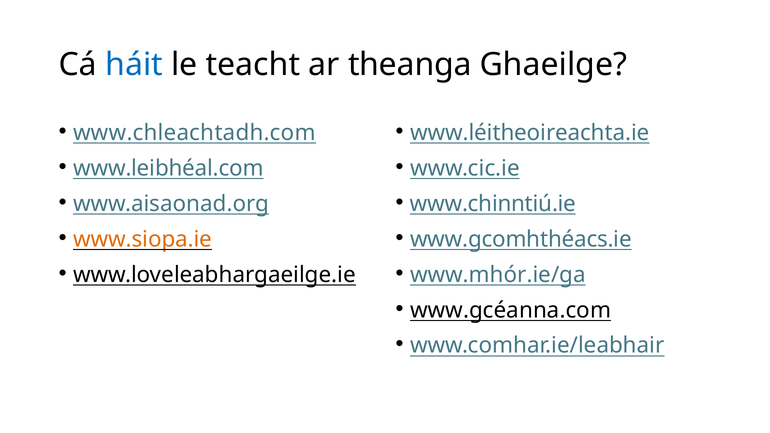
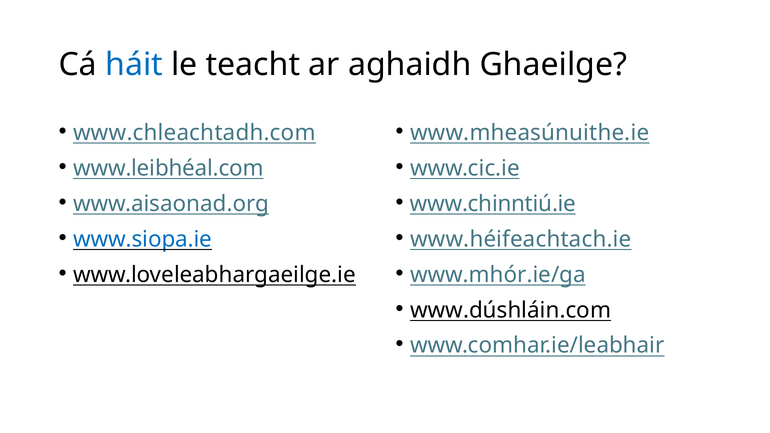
theanga: theanga -> aghaidh
www.léitheoireachta.ie: www.léitheoireachta.ie -> www.mheasúnuithe.ie
www.siopa.ie colour: orange -> blue
www.gcomhthéacs.ie: www.gcomhthéacs.ie -> www.héifeachtach.ie
www.gcéanna.com: www.gcéanna.com -> www.dúshláin.com
